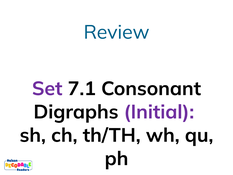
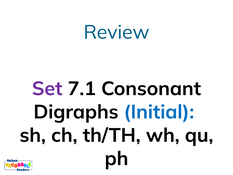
Initial colour: purple -> blue
